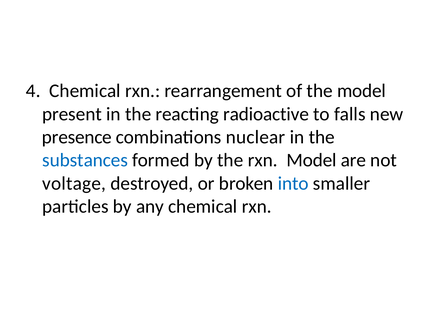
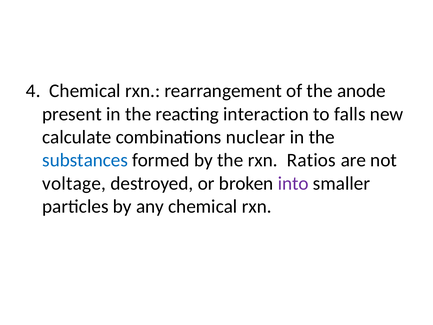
the model: model -> anode
radioactive: radioactive -> interaction
presence: presence -> calculate
rxn Model: Model -> Ratios
into colour: blue -> purple
